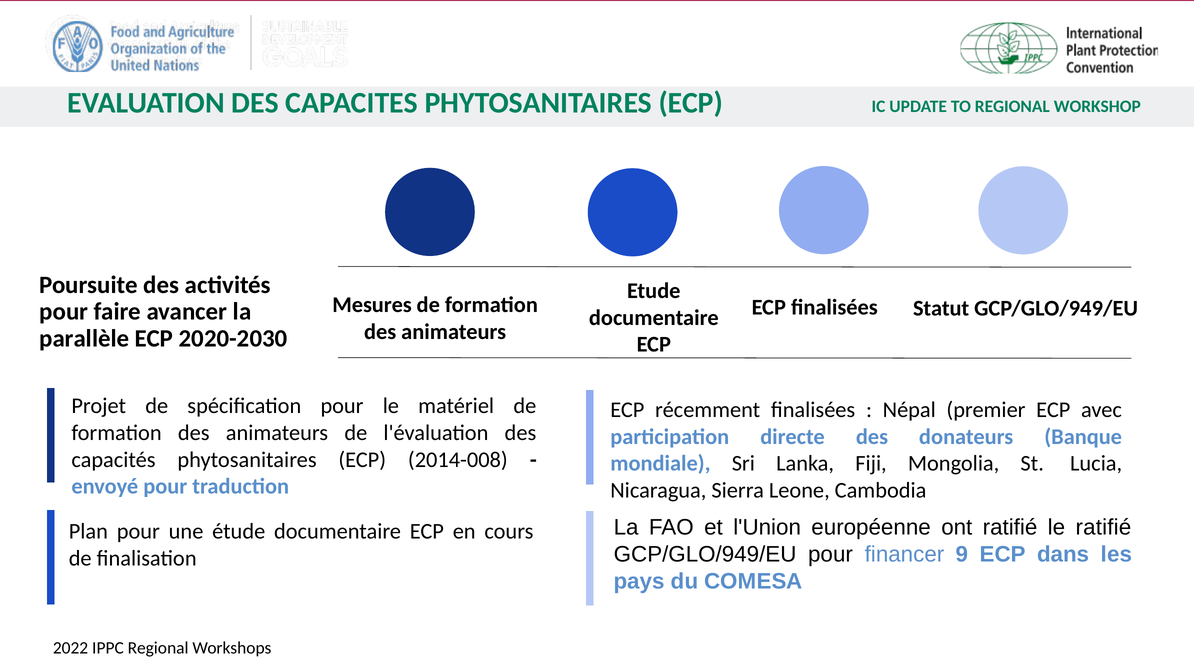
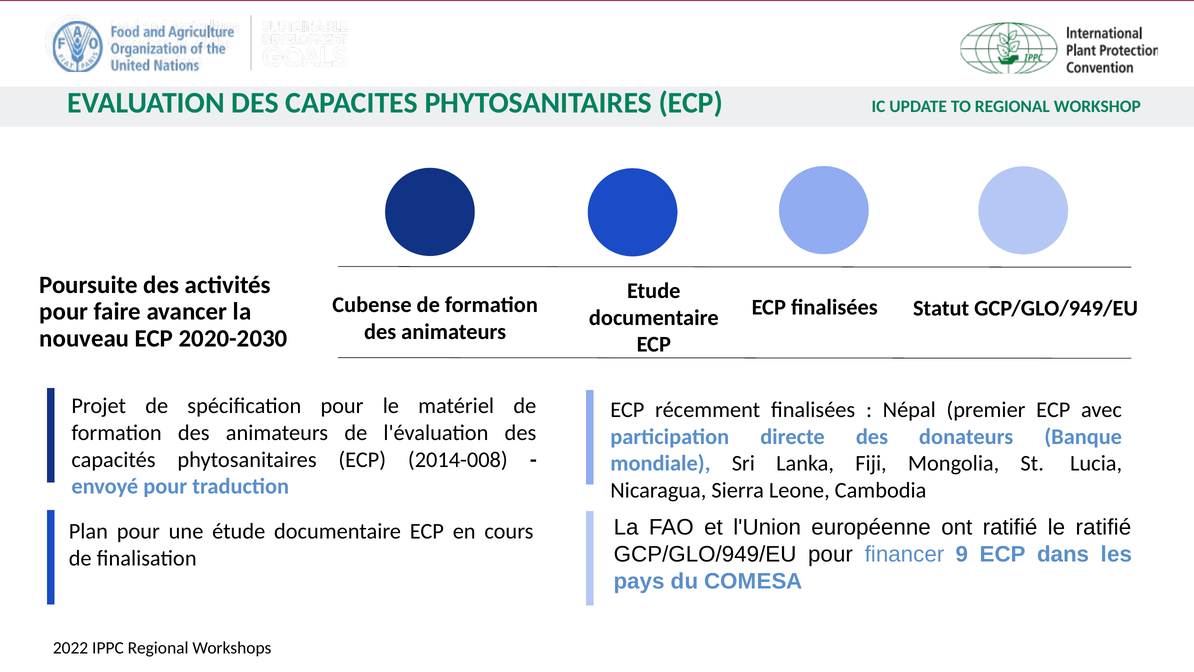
Mesures: Mesures -> Cubense
parallèle: parallèle -> nouveau
